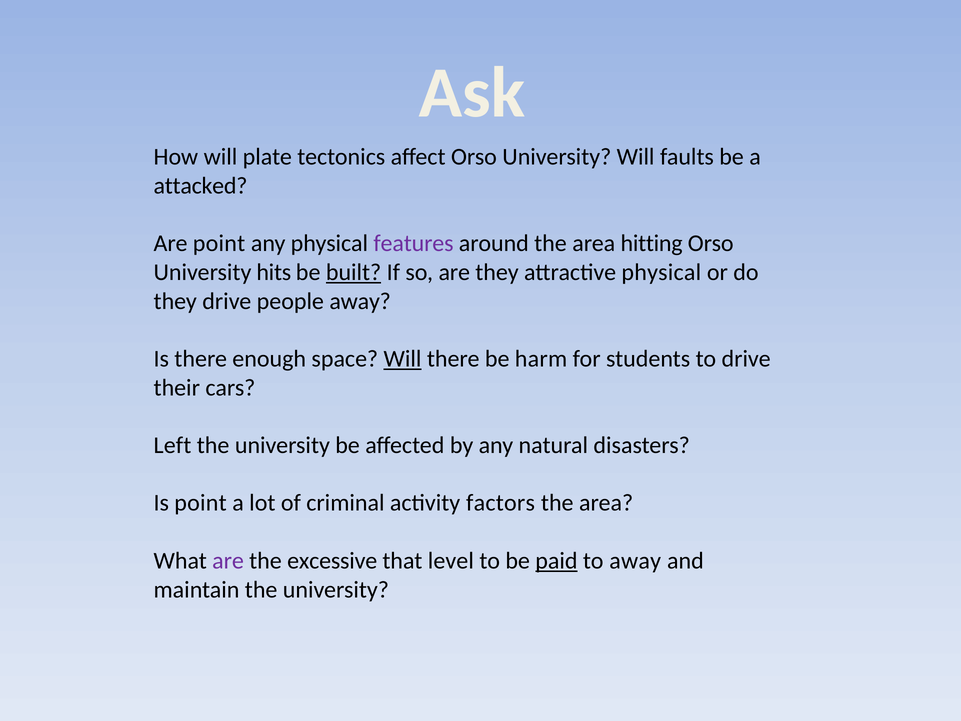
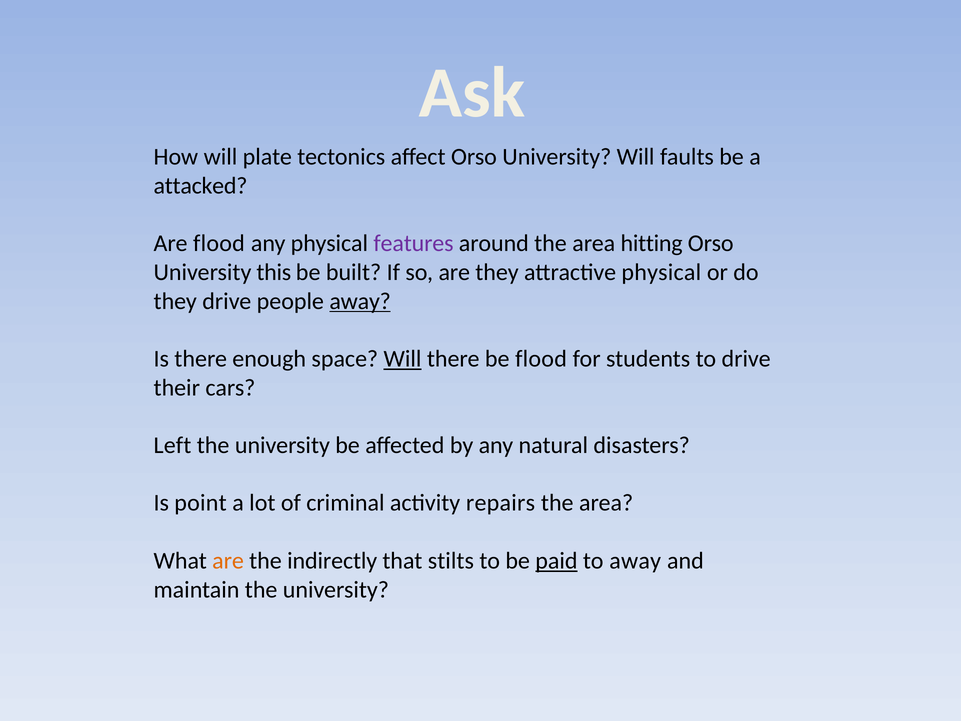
Are point: point -> flood
hits: hits -> this
built underline: present -> none
away at (360, 301) underline: none -> present
be harm: harm -> flood
factors: factors -> repairs
are at (228, 561) colour: purple -> orange
excessive: excessive -> indirectly
level: level -> stilts
